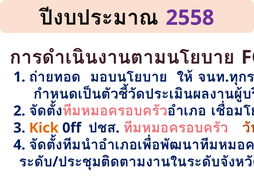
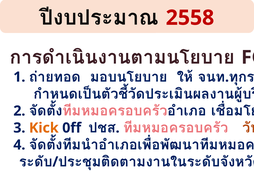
2558 colour: purple -> red
